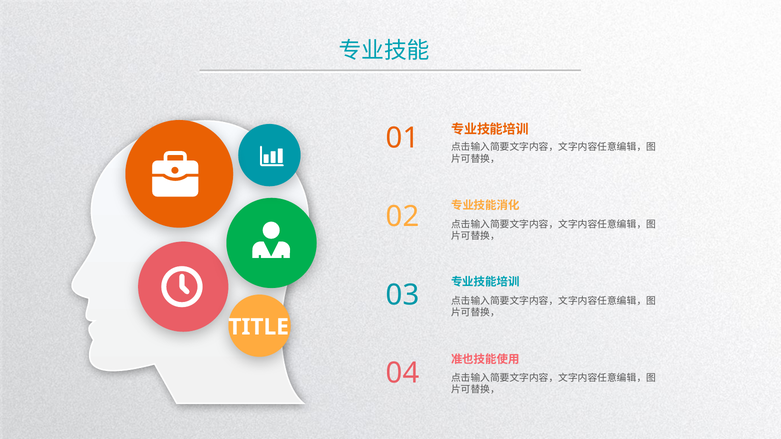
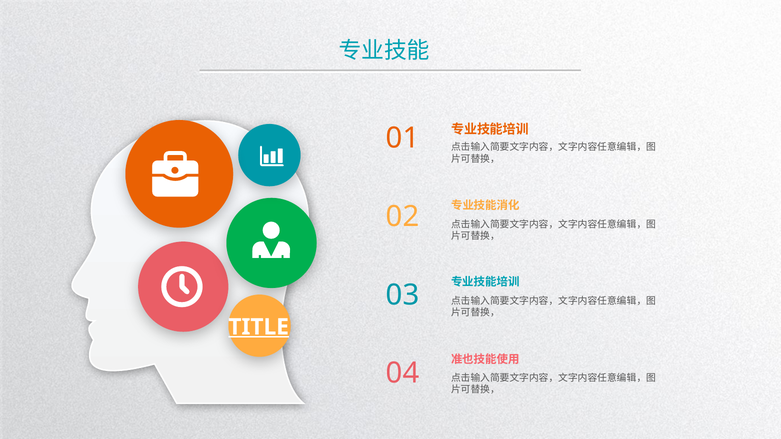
TITLE underline: none -> present
